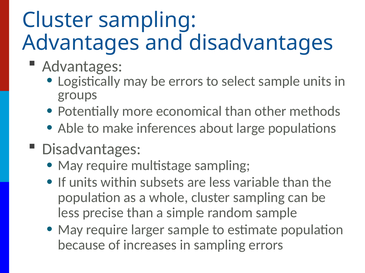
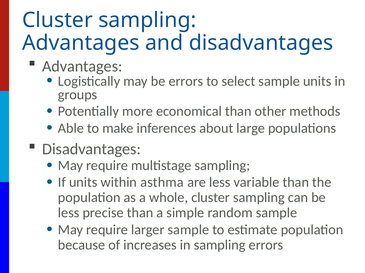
subsets: subsets -> asthma
